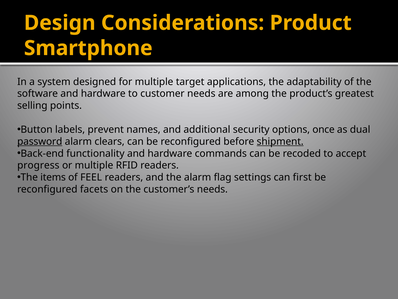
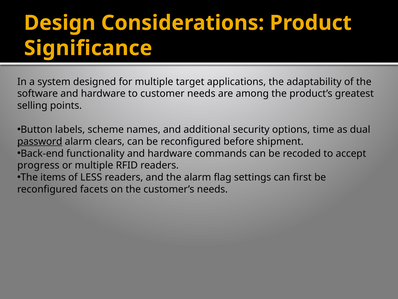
Smartphone: Smartphone -> Significance
prevent: prevent -> scheme
once: once -> time
shipment underline: present -> none
FEEL: FEEL -> LESS
